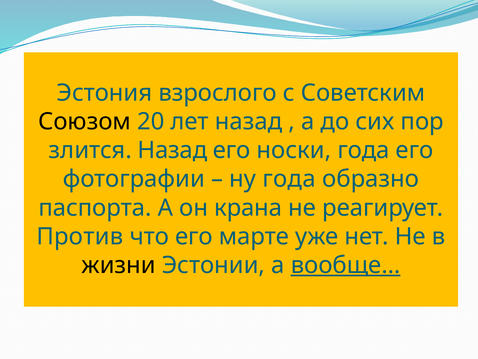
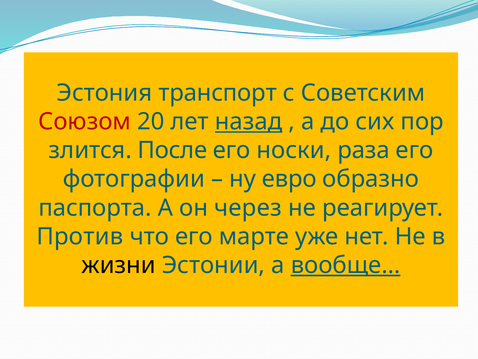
взрослого: взрослого -> транспорт
Союзом colour: black -> red
назад at (249, 121) underline: none -> present
злится Назад: Назад -> После
носки года: года -> раза
ну года: года -> евро
крана: крана -> через
